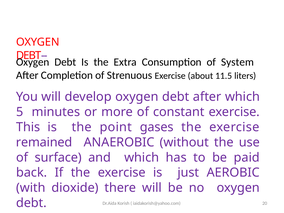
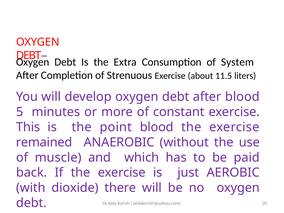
after which: which -> blood
point gases: gases -> blood
surface: surface -> muscle
